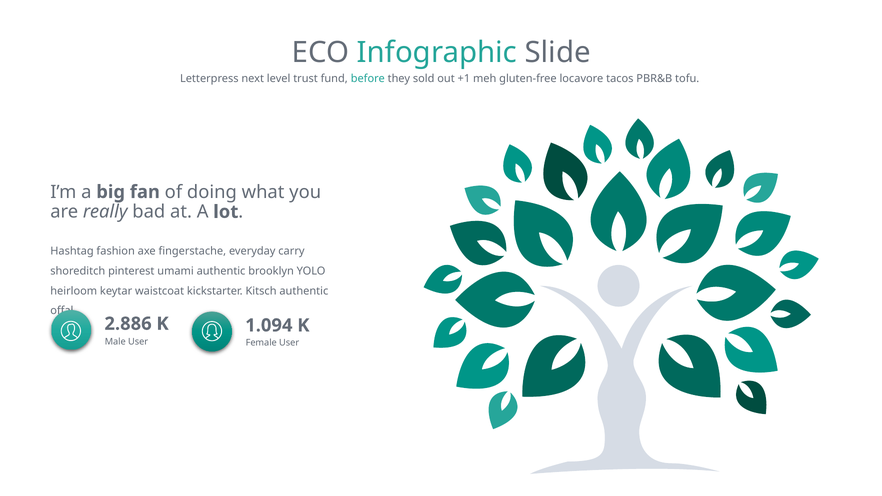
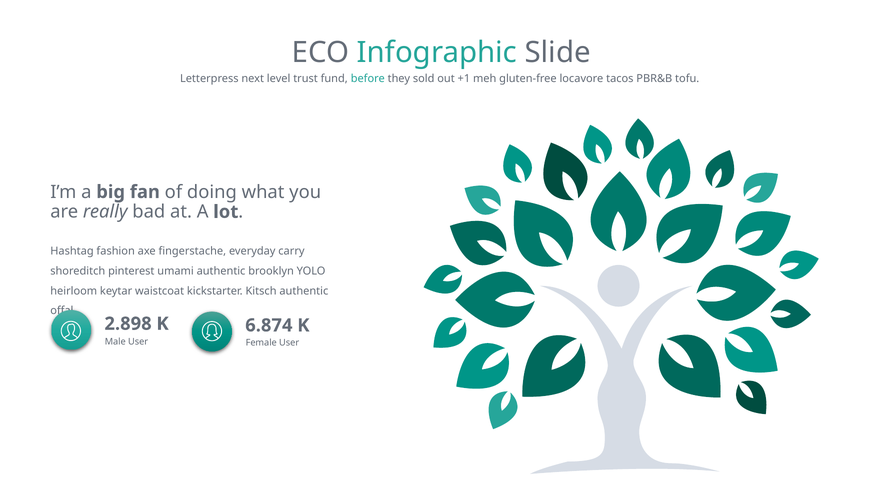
2.886: 2.886 -> 2.898
1.094: 1.094 -> 6.874
